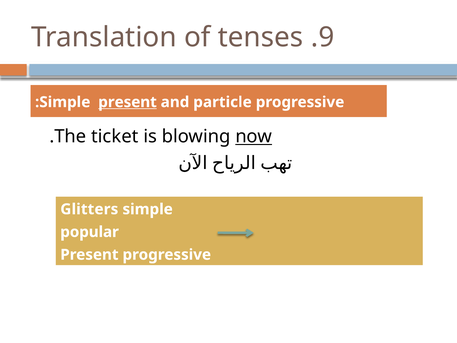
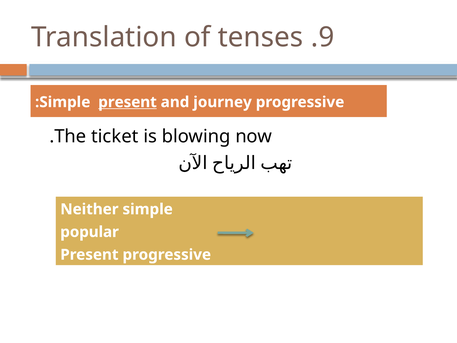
particle: particle -> journey
now underline: present -> none
Glitters: Glitters -> Neither
